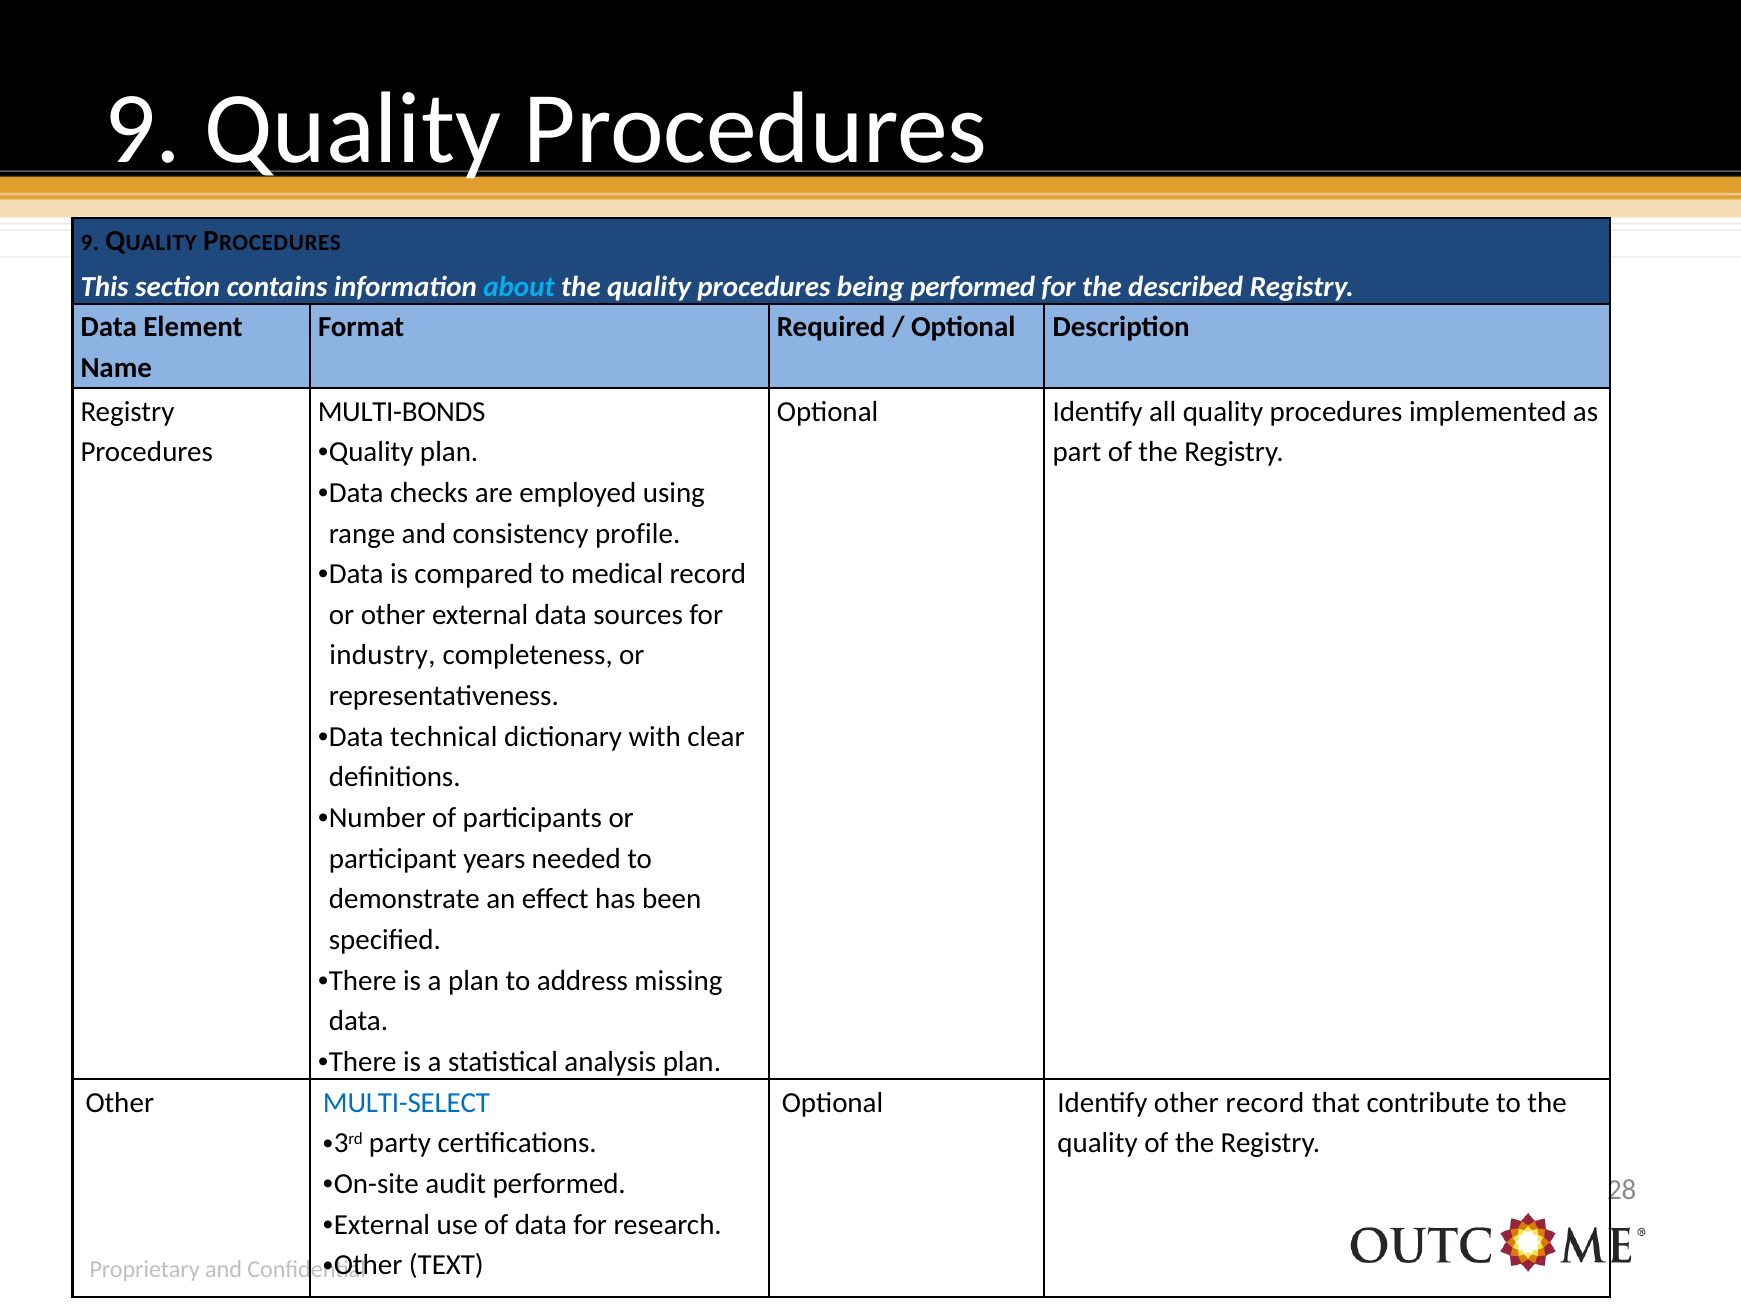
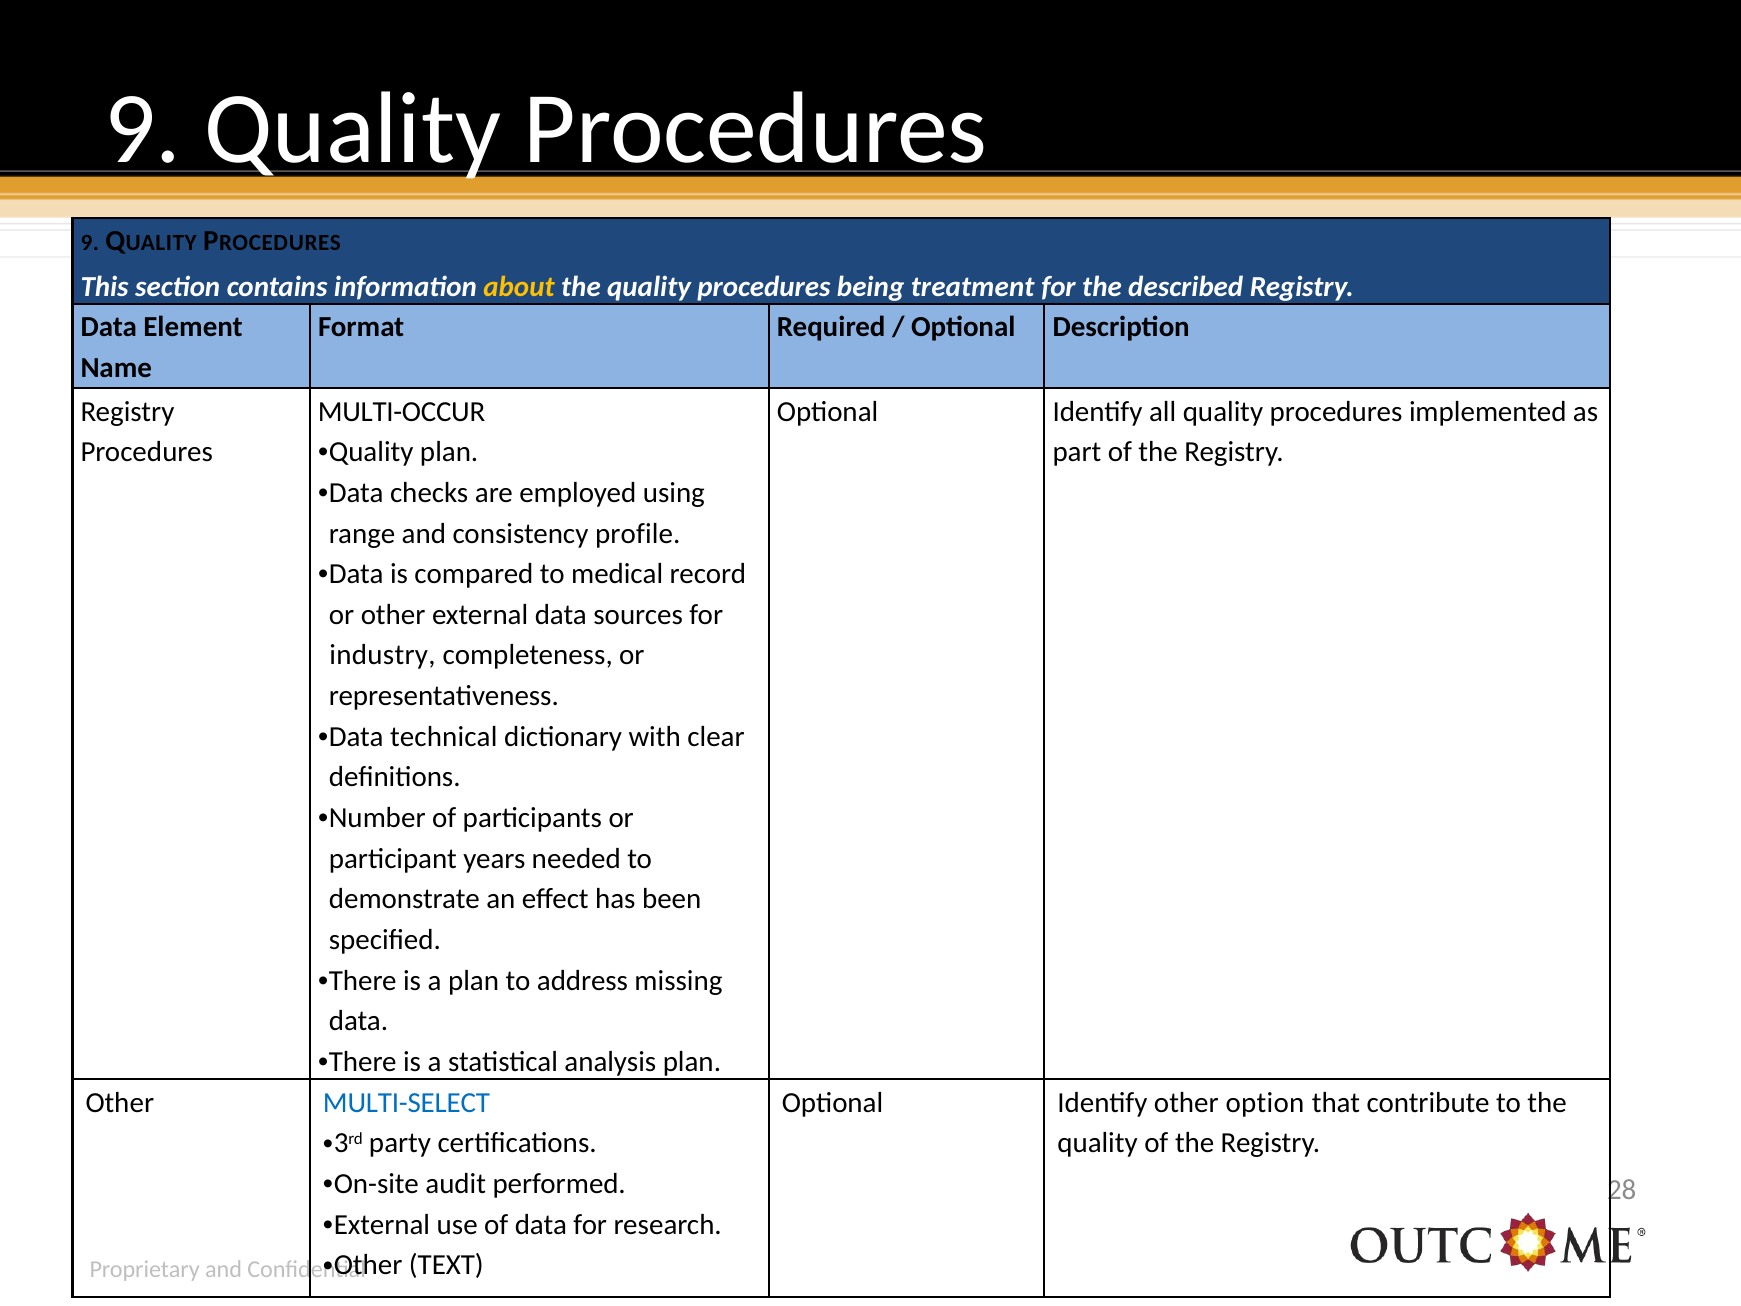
about colour: light blue -> yellow
being performed: performed -> treatment
MULTI-BONDS: MULTI-BONDS -> MULTI-OCCUR
other record: record -> option
